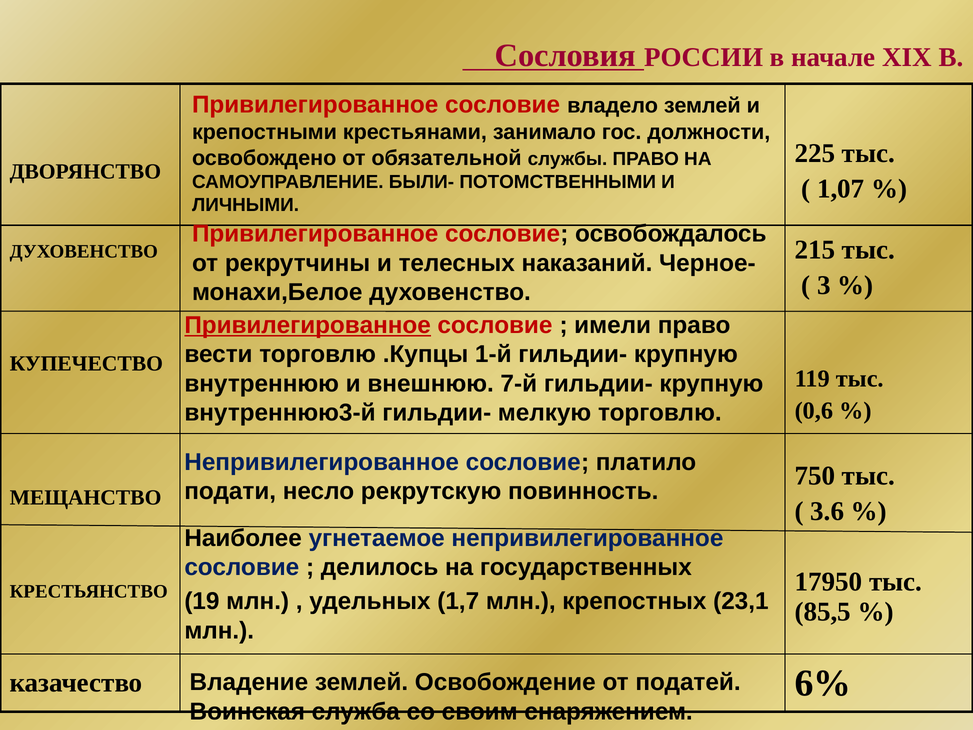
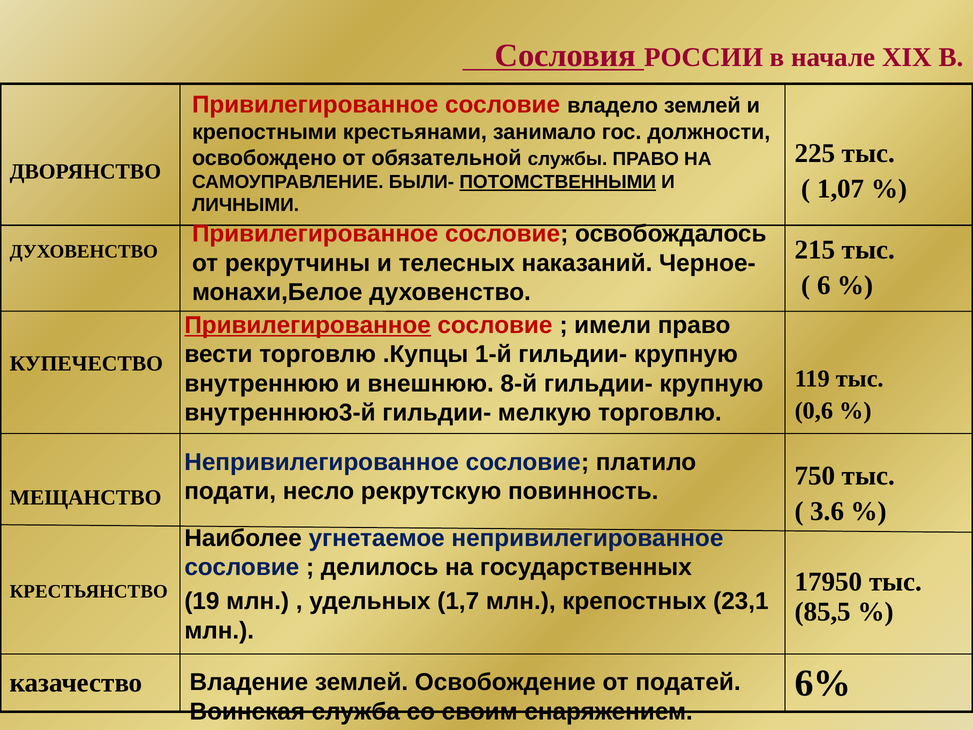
ПОТОМСТВЕННЫМИ underline: none -> present
3: 3 -> 6
7-й: 7-й -> 8-й
